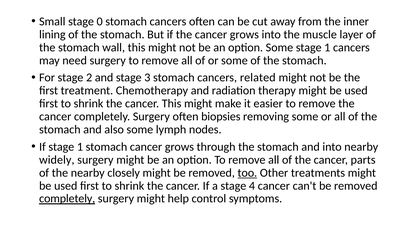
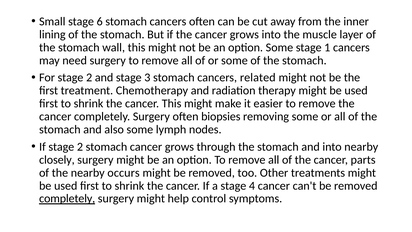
0: 0 -> 6
If stage 1: 1 -> 2
widely: widely -> closely
closely: closely -> occurs
too underline: present -> none
